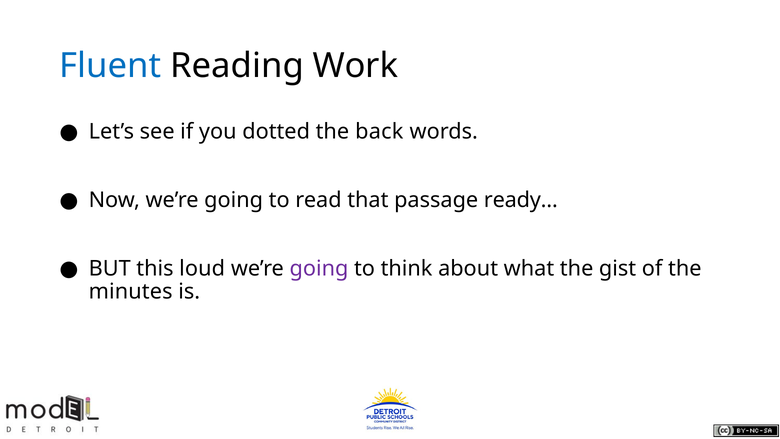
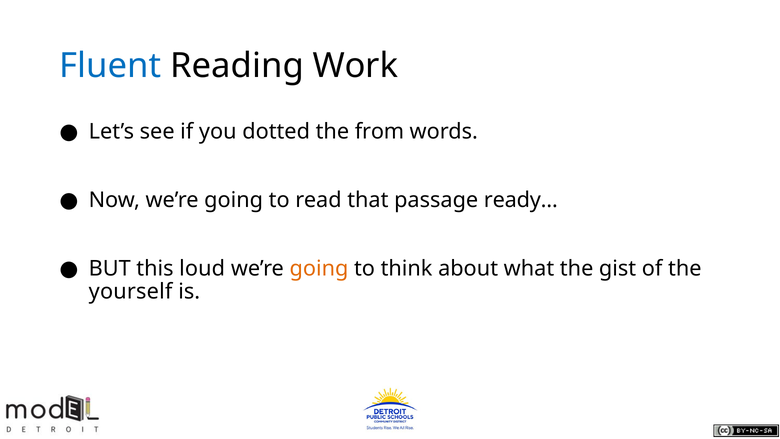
back: back -> from
going at (319, 268) colour: purple -> orange
minutes: minutes -> yourself
